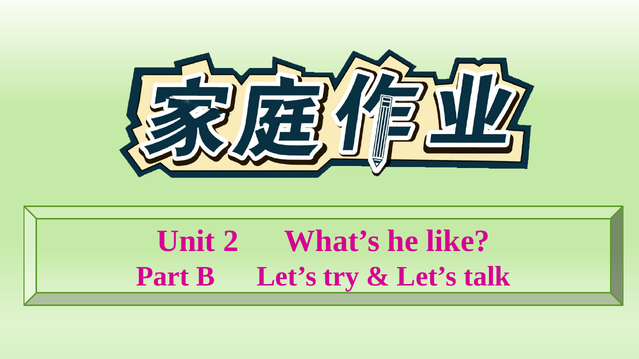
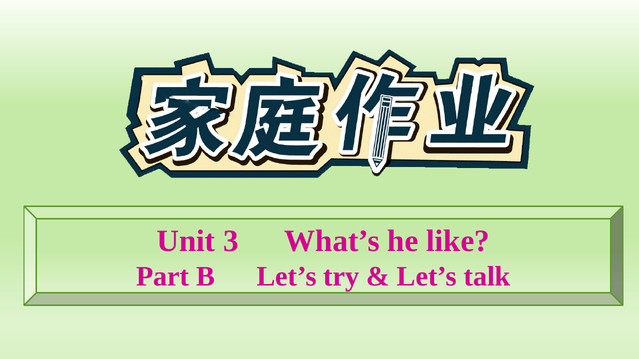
2: 2 -> 3
